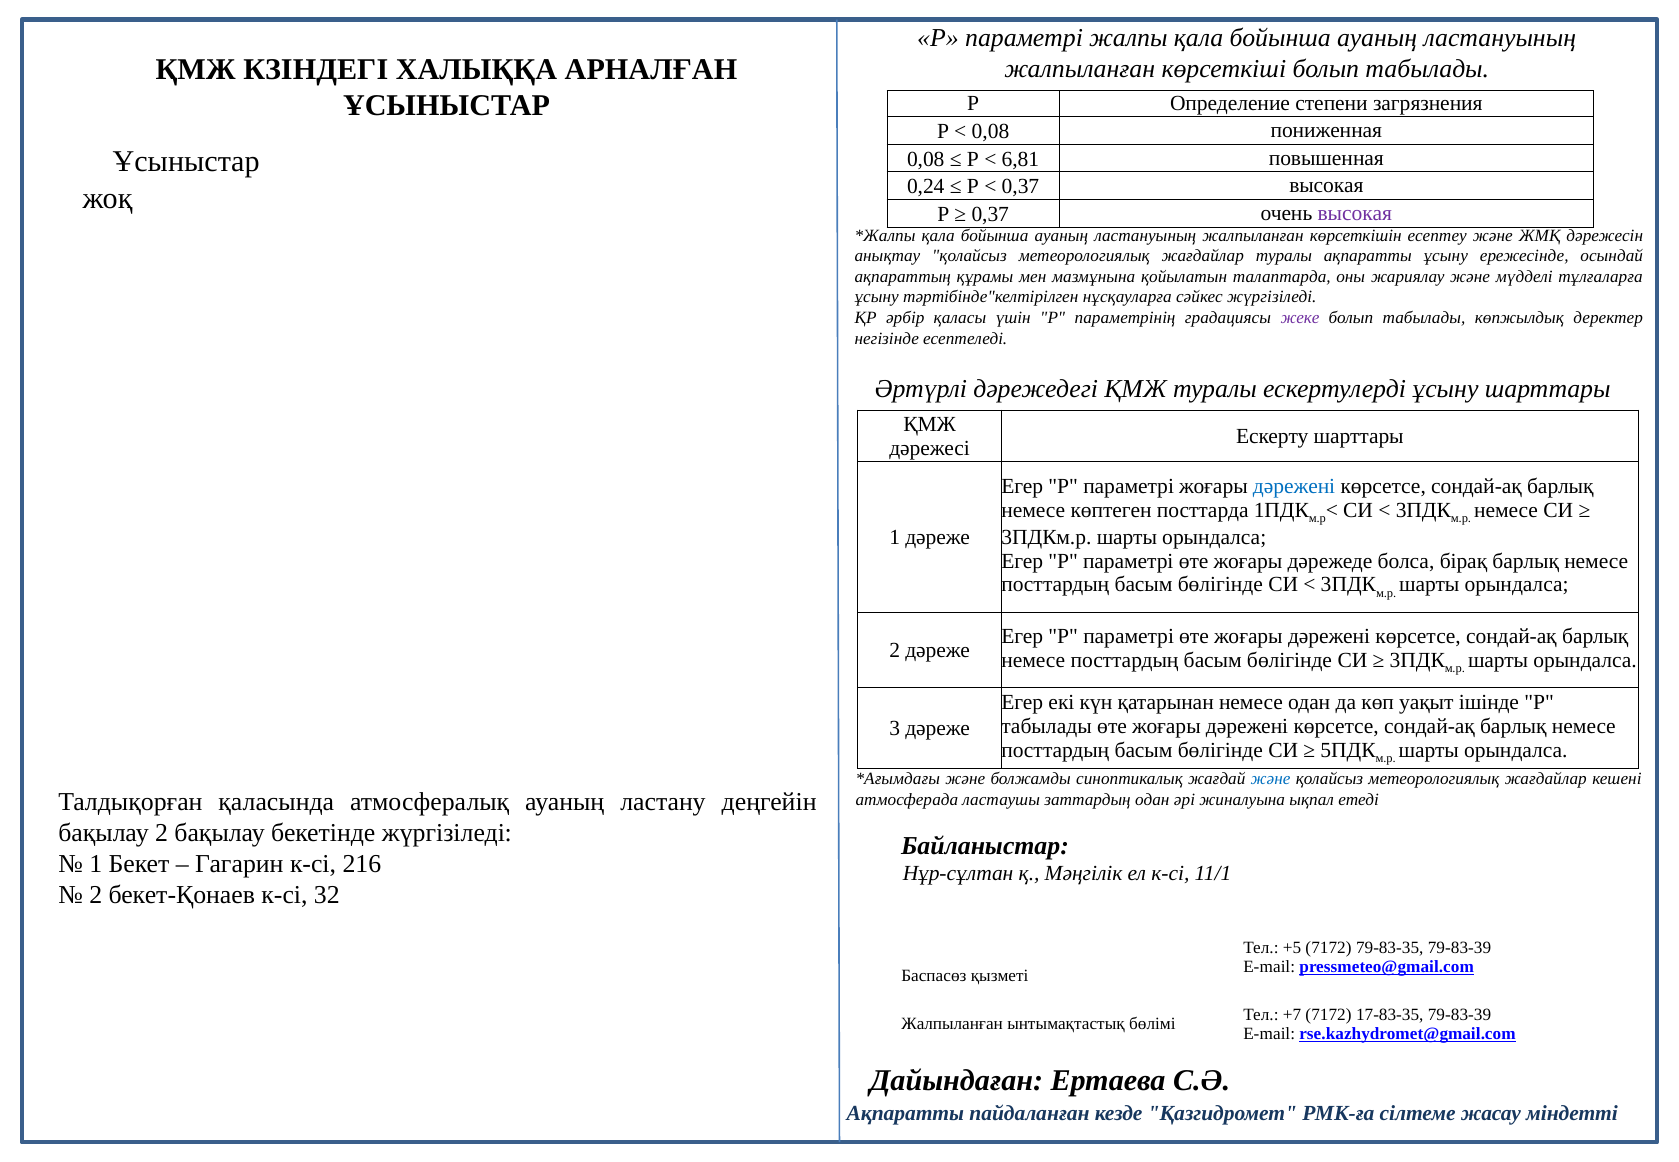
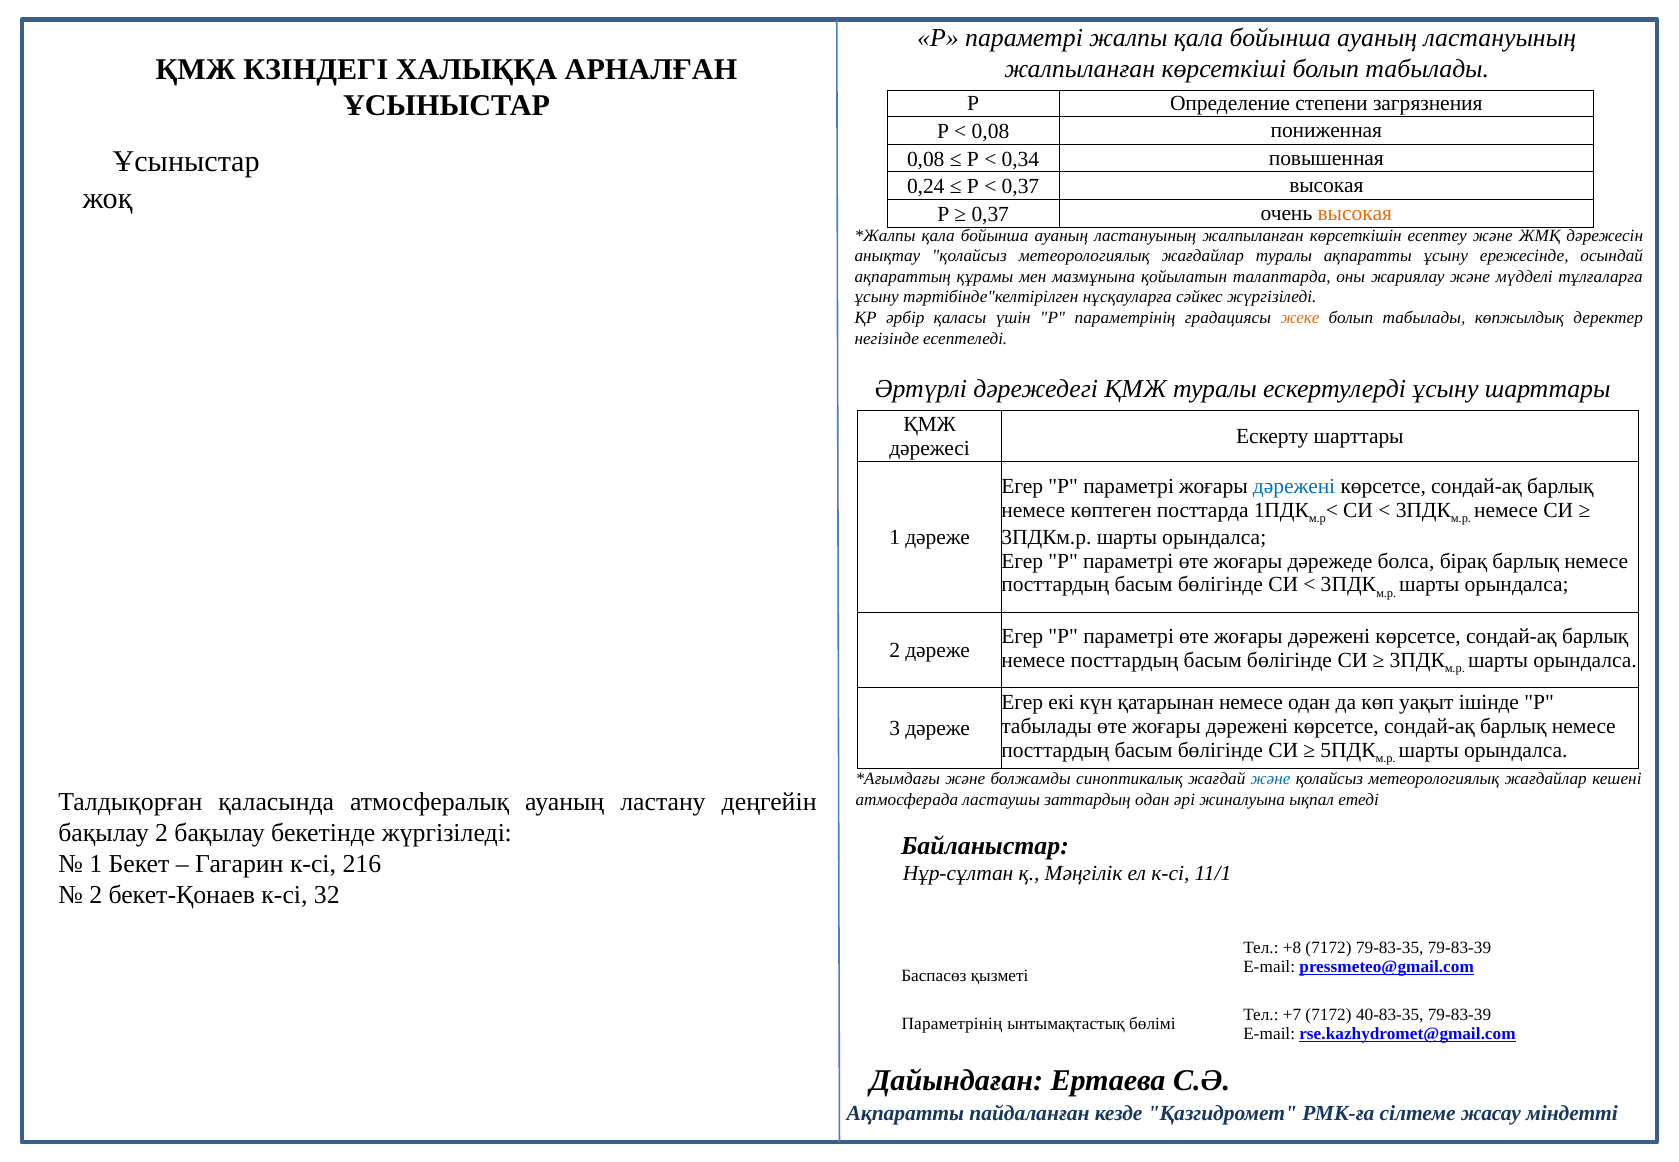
6,81: 6,81 -> 0,34
высокая at (1355, 214) colour: purple -> orange
жеке colour: purple -> orange
+5: +5 -> +8
17-83-35: 17-83-35 -> 40-83-35
Жалпыланған at (952, 1024): Жалпыланған -> Параметрінің
